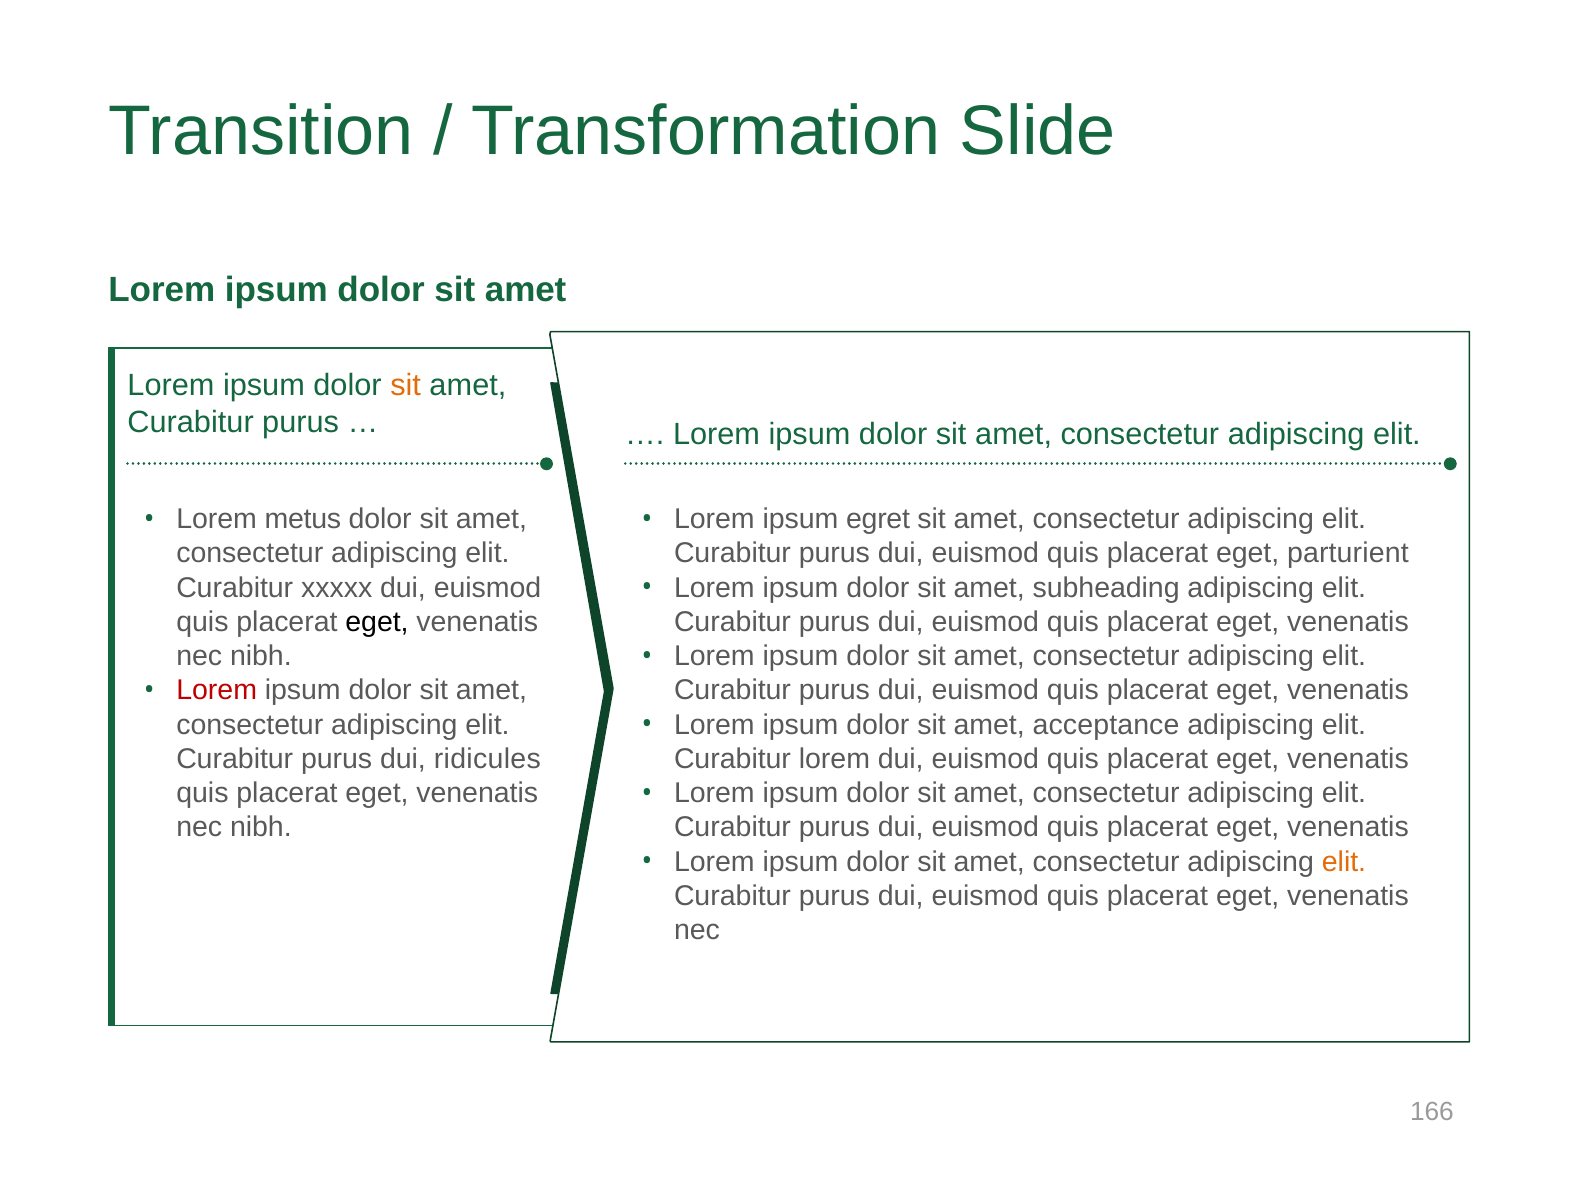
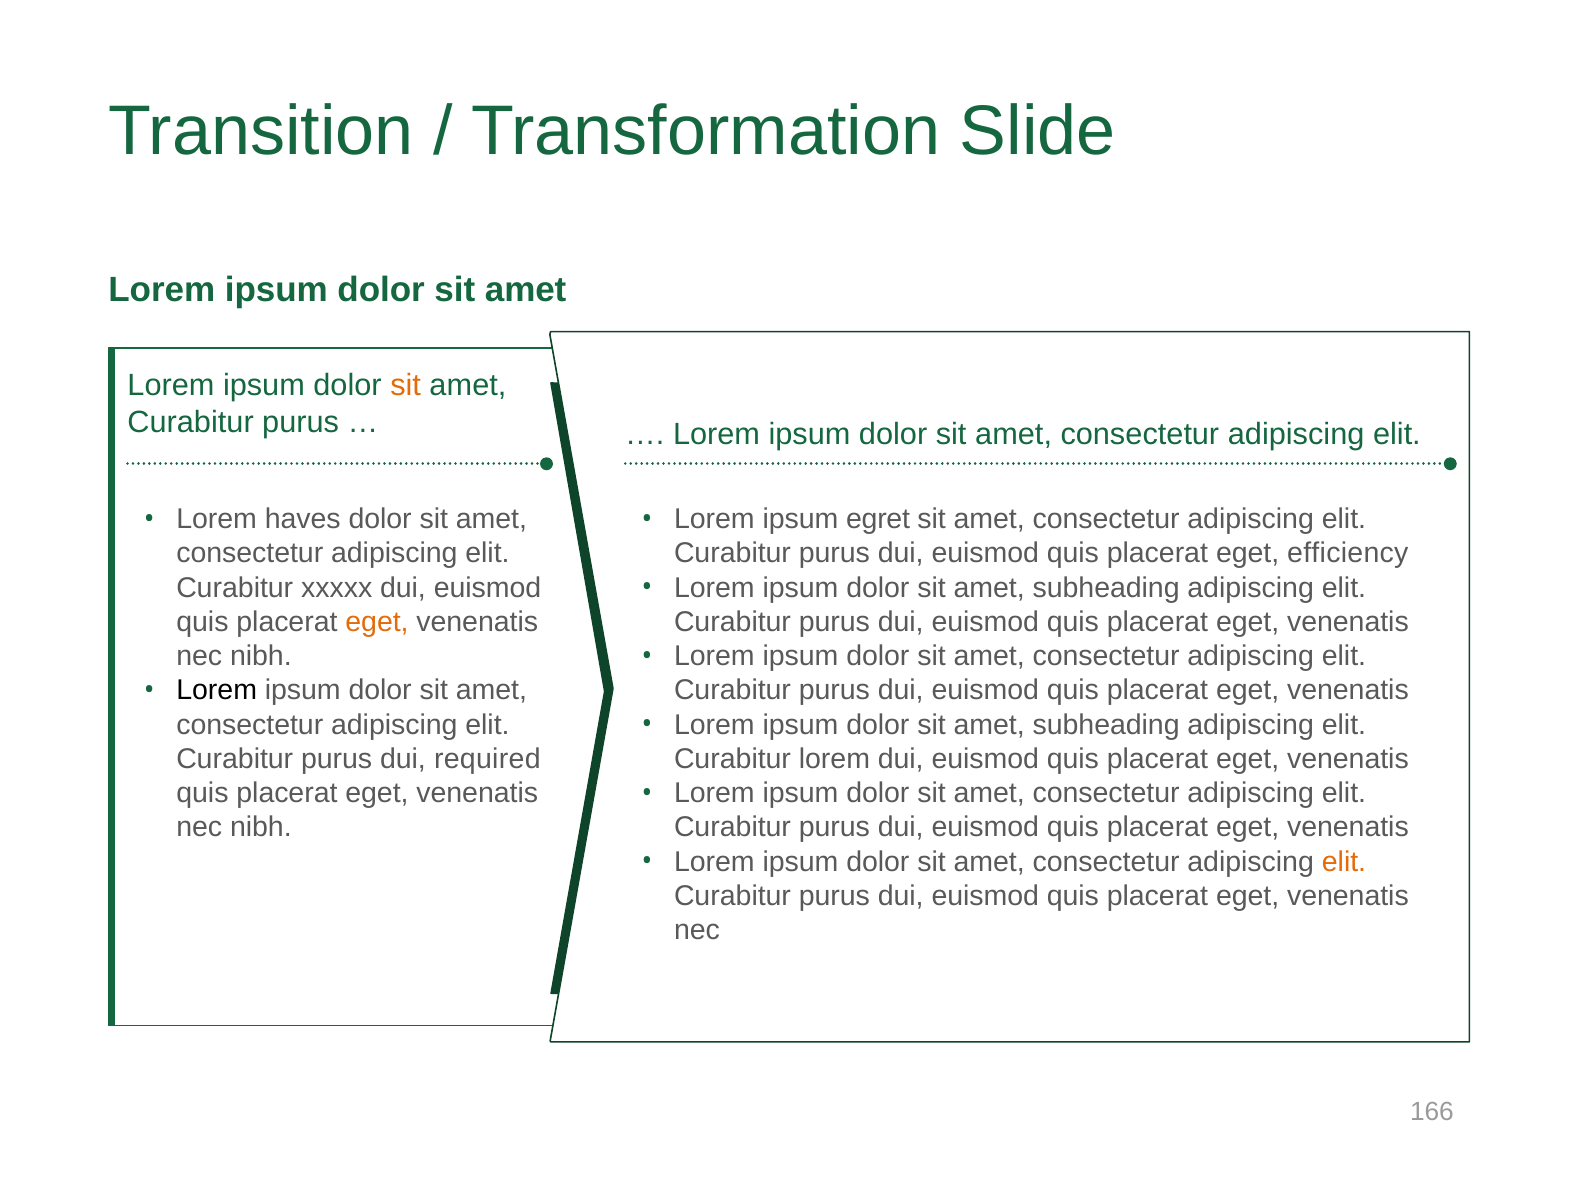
metus: metus -> haves
parturient: parturient -> efficiency
eget at (377, 622) colour: black -> orange
Lorem at (217, 690) colour: red -> black
acceptance at (1106, 724): acceptance -> subheading
ridicules: ridicules -> required
